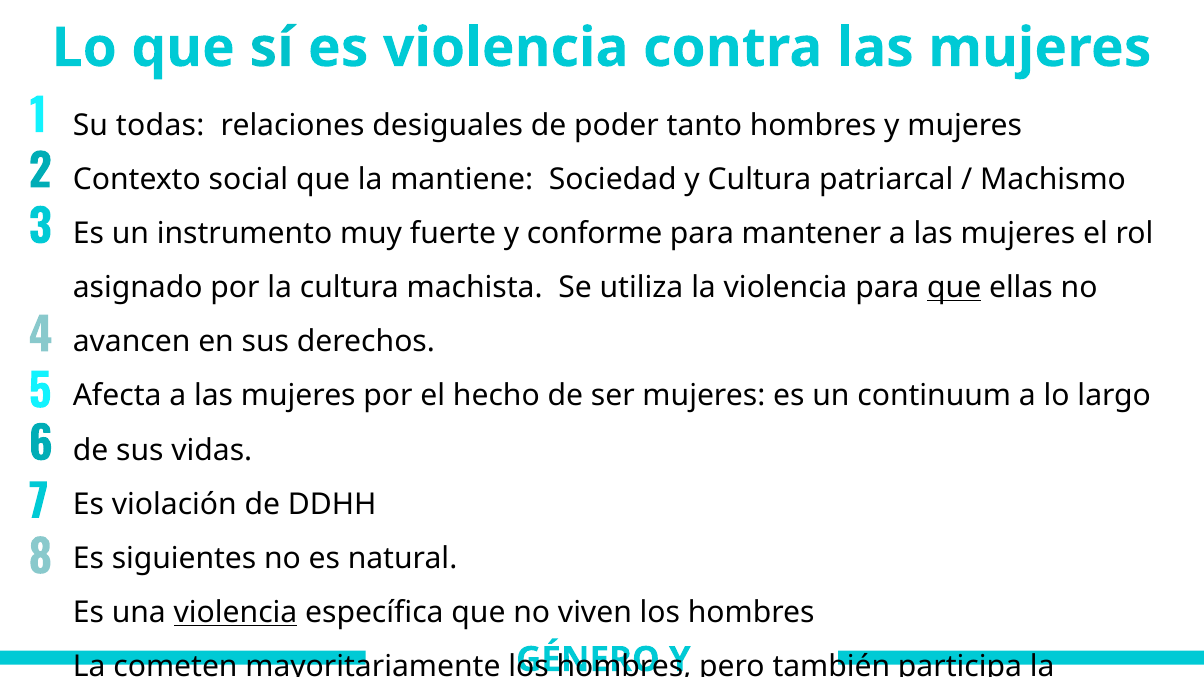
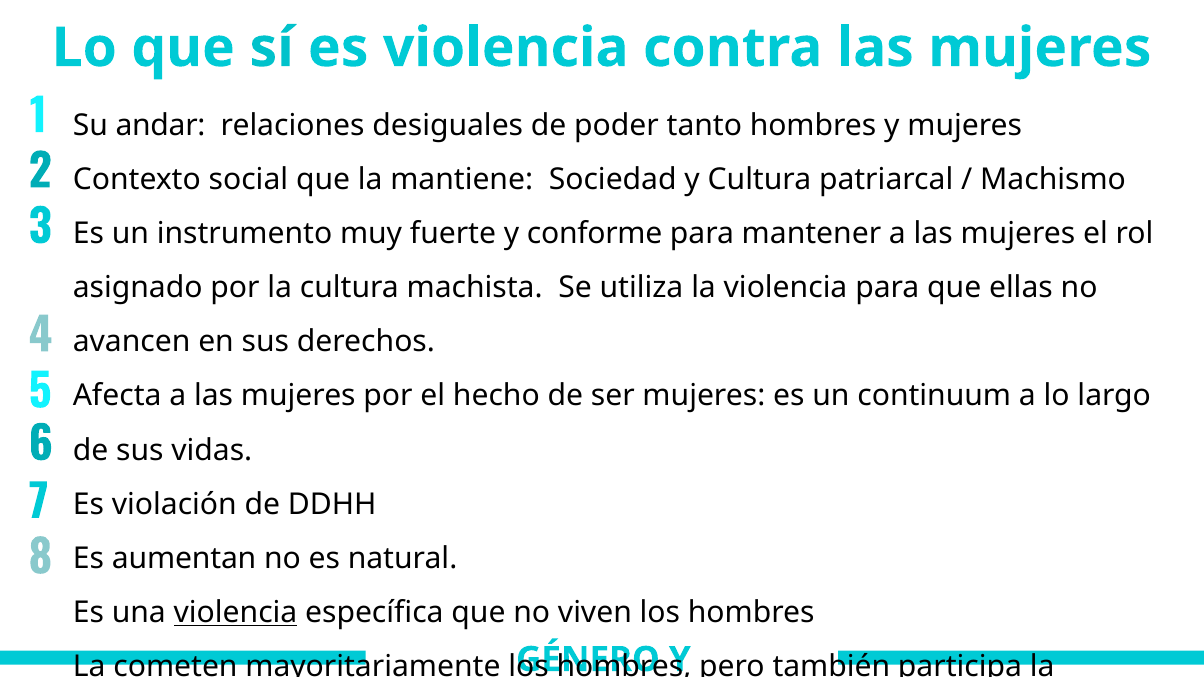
todas: todas -> andar
que at (954, 288) underline: present -> none
siguientes: siguientes -> aumentan
